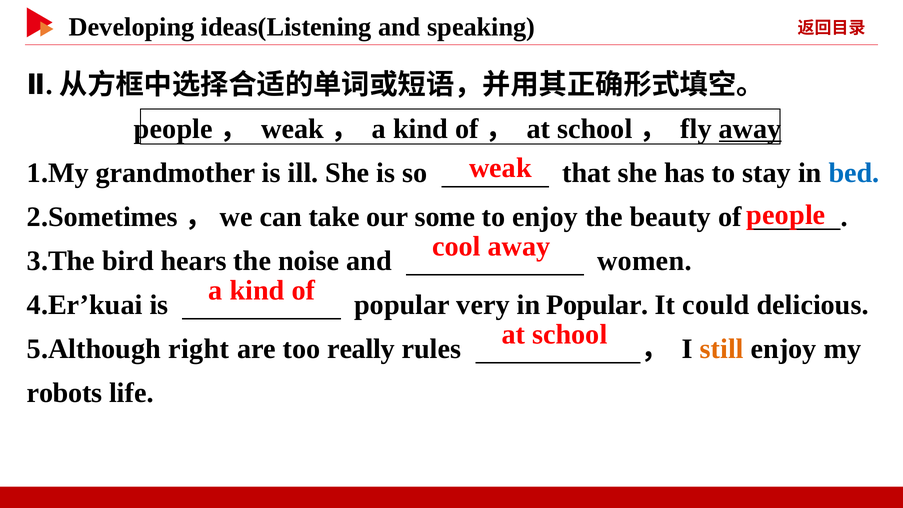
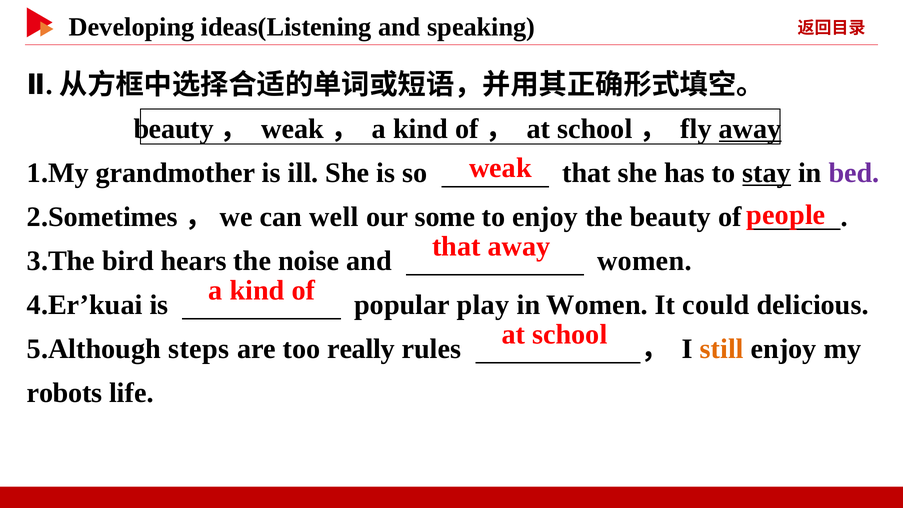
people at (173, 129): people -> beauty
stay underline: none -> present
bed colour: blue -> purple
take: take -> well
cool at (456, 246): cool -> that
very: very -> play
in Popular: Popular -> Women
right: right -> steps
